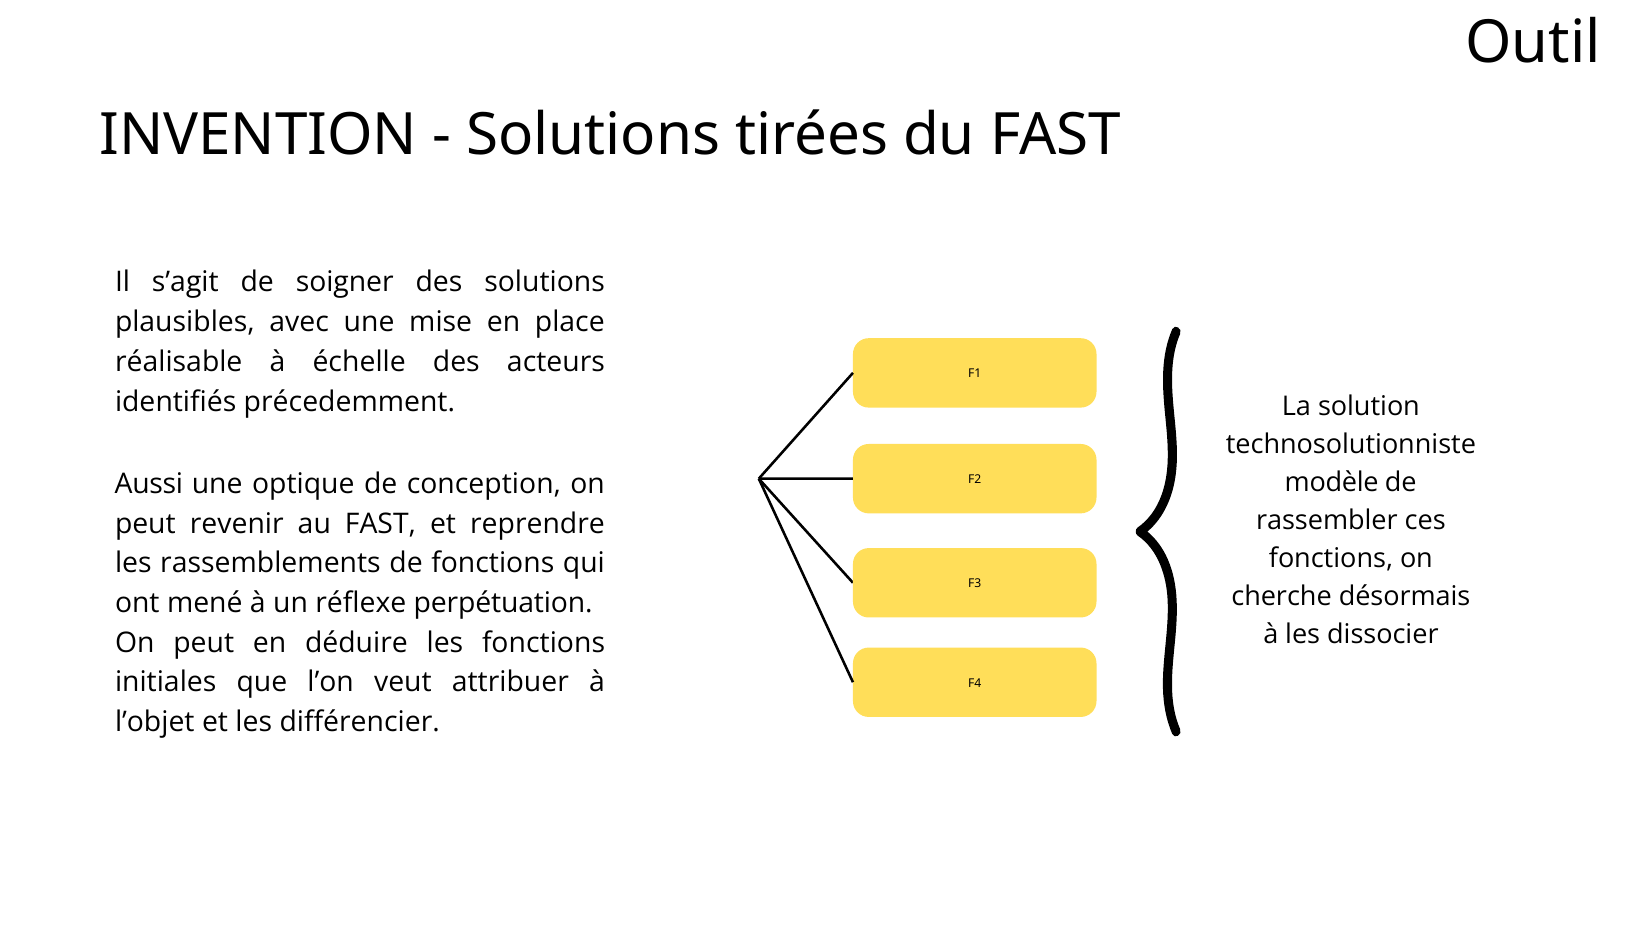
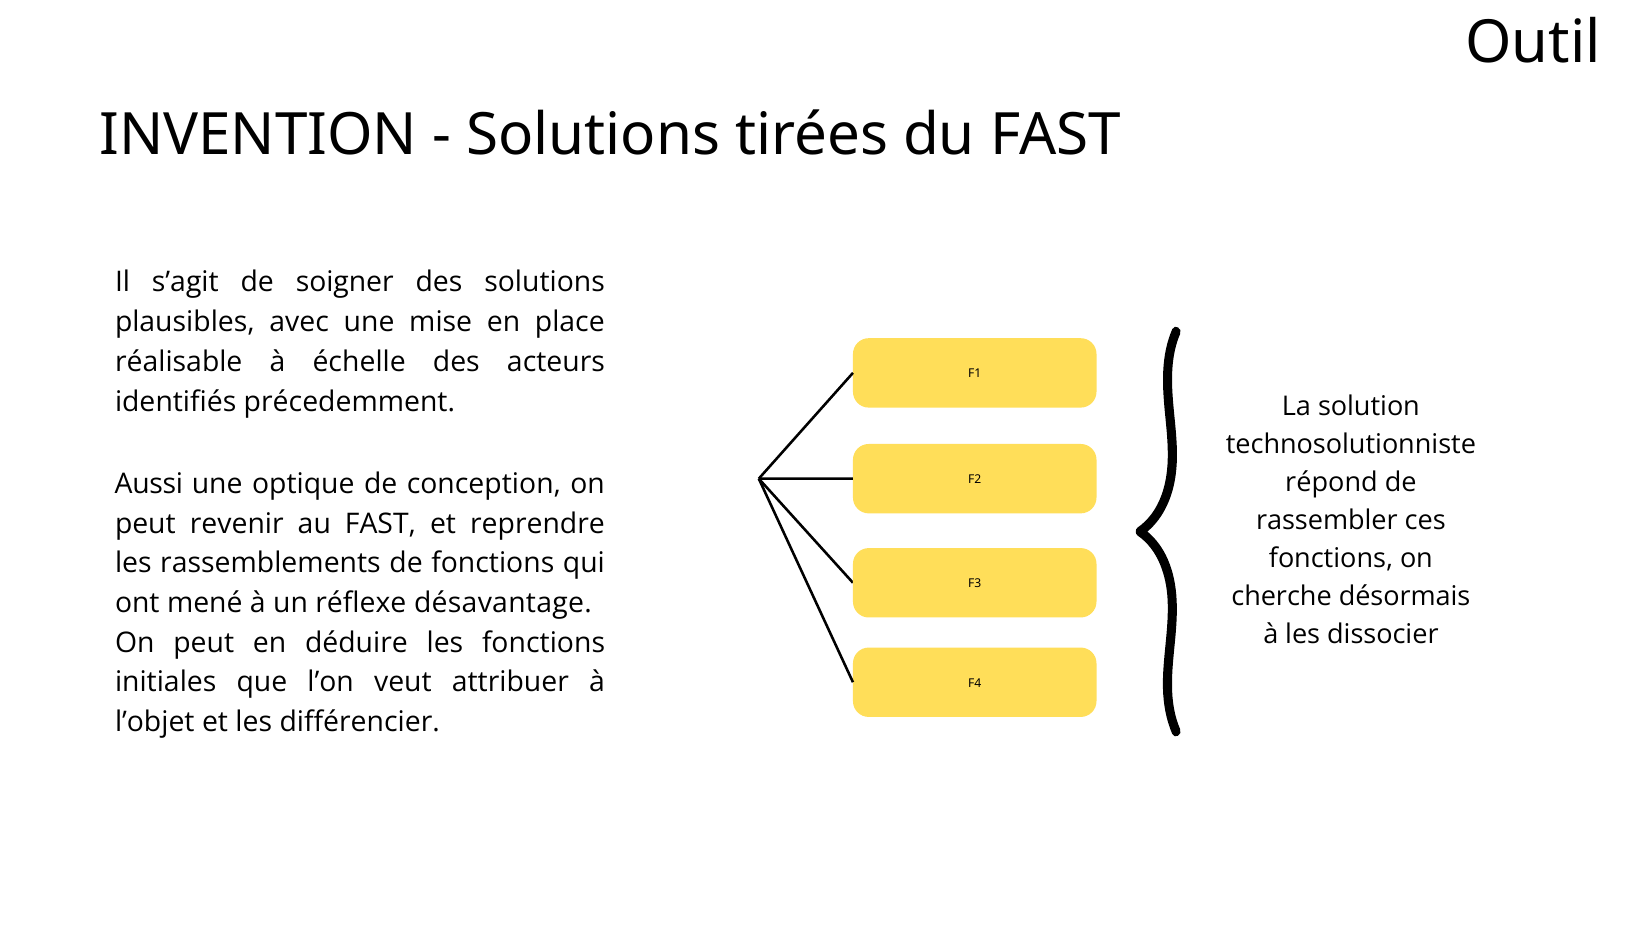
modèle: modèle -> répond
perpétuation: perpétuation -> désavantage
